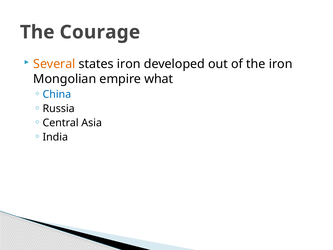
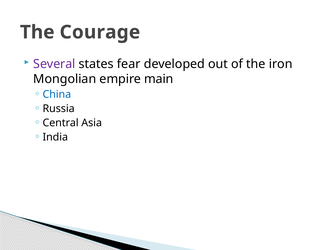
Several colour: orange -> purple
states iron: iron -> fear
what: what -> main
